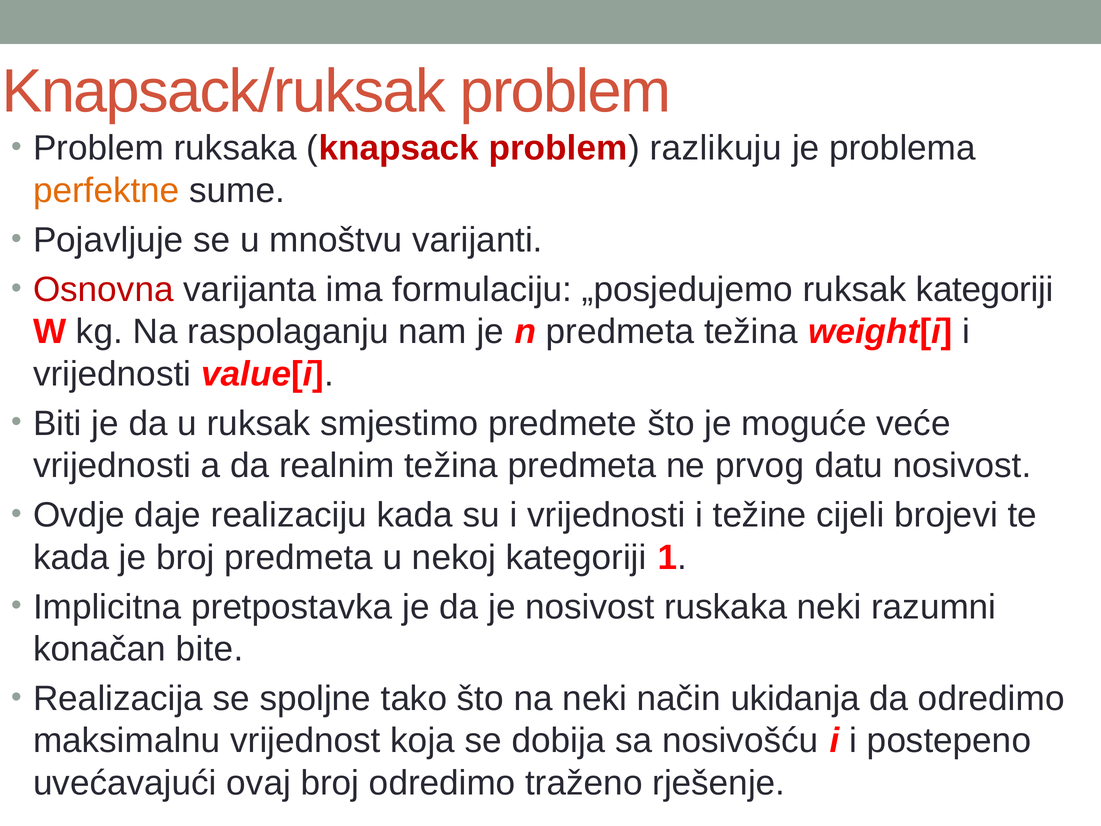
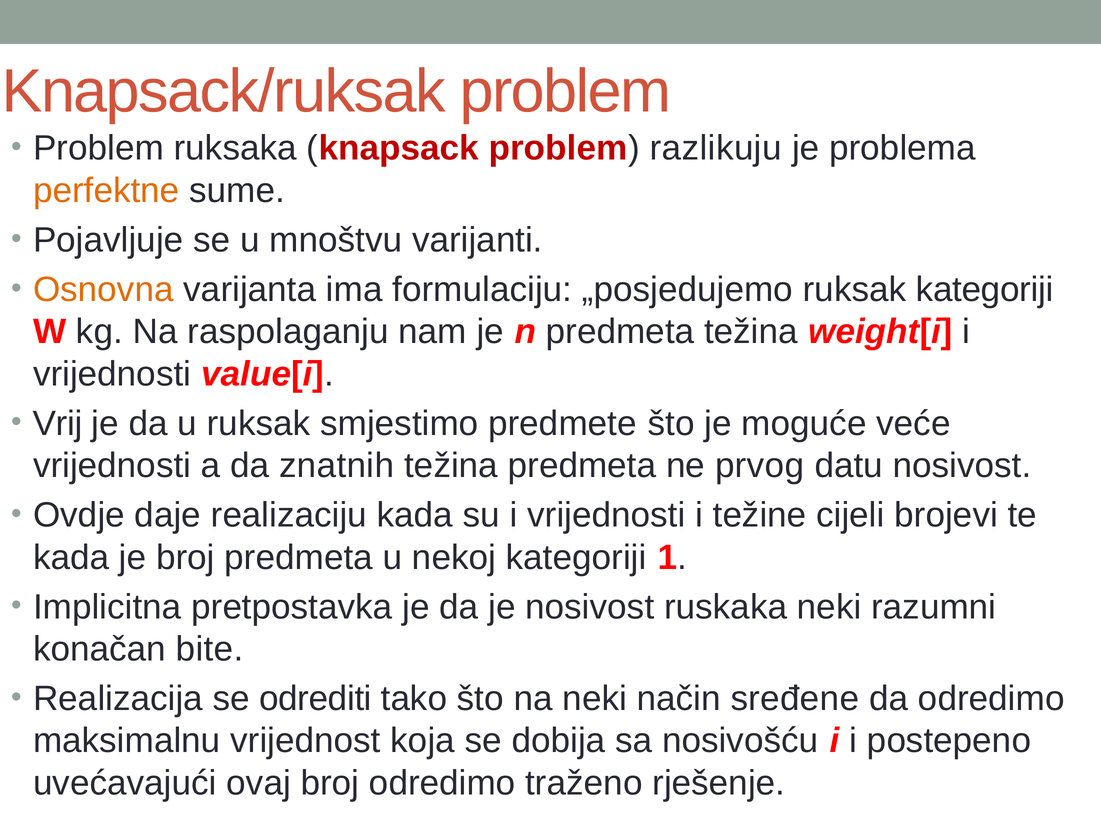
Osnovna colour: red -> orange
Biti: Biti -> Vrij
realnim: realnim -> znatnih
spoljne: spoljne -> odrediti
ukidanja: ukidanja -> sređene
